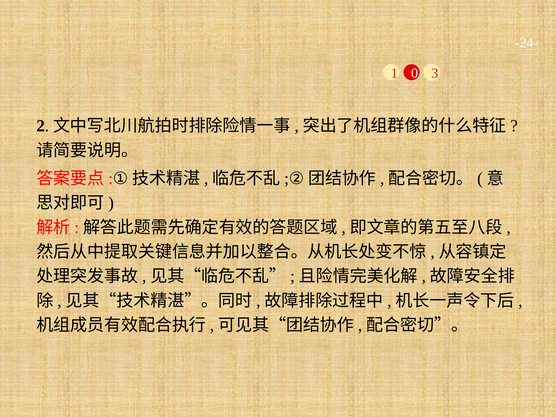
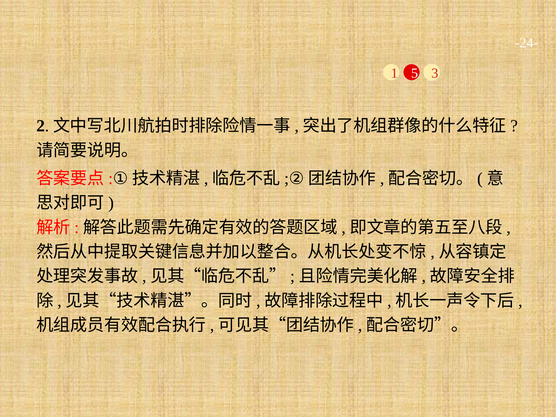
0: 0 -> 5
